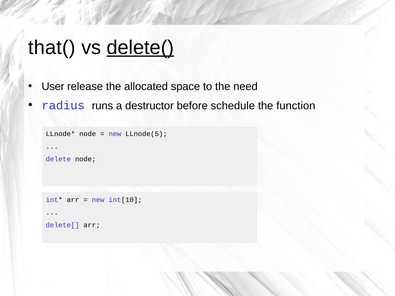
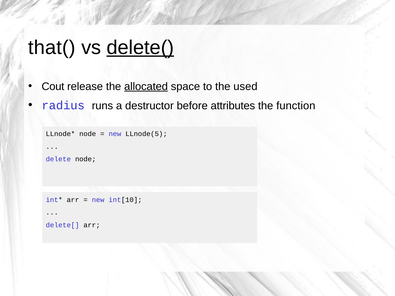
User: User -> Cout
allocated underline: none -> present
need: need -> used
schedule: schedule -> attributes
